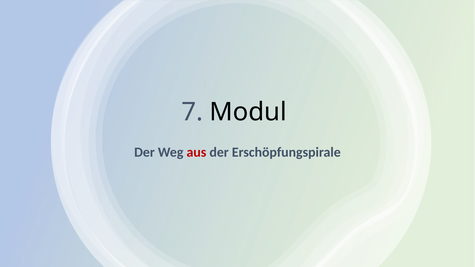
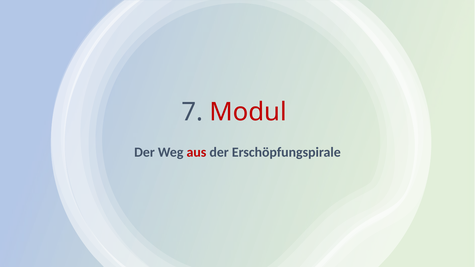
Modul colour: black -> red
